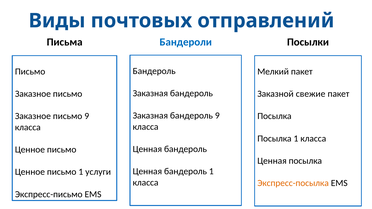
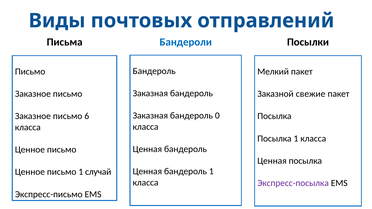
бандероль 9: 9 -> 0
письмо 9: 9 -> 6
услуги: услуги -> случай
Экспресс-посылка colour: orange -> purple
